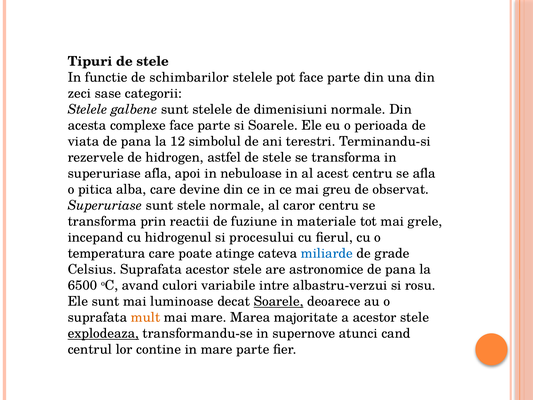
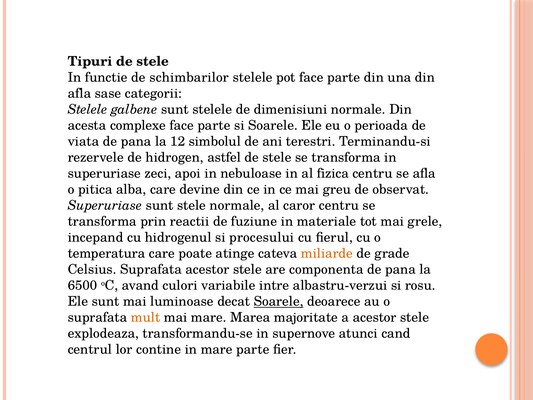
zeci at (79, 93): zeci -> afla
superuriase afla: afla -> zeci
acest: acest -> fizica
miliarde colour: blue -> orange
astronomice: astronomice -> componenta
explodeaza underline: present -> none
